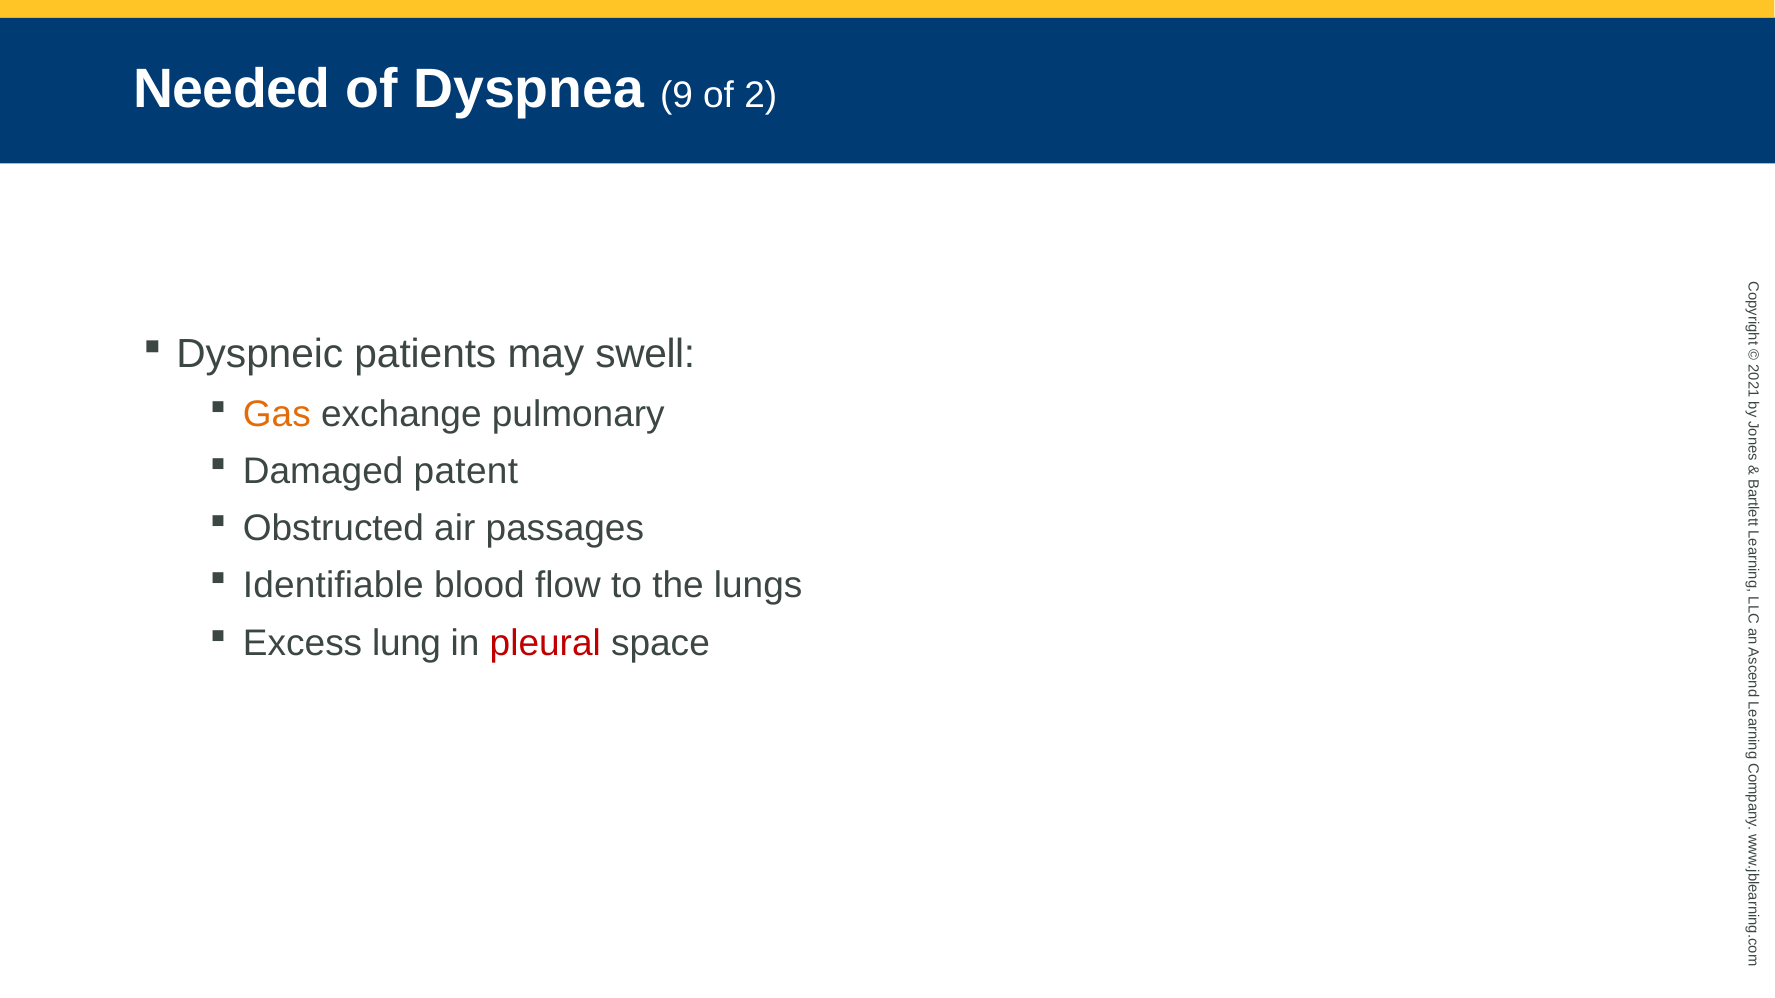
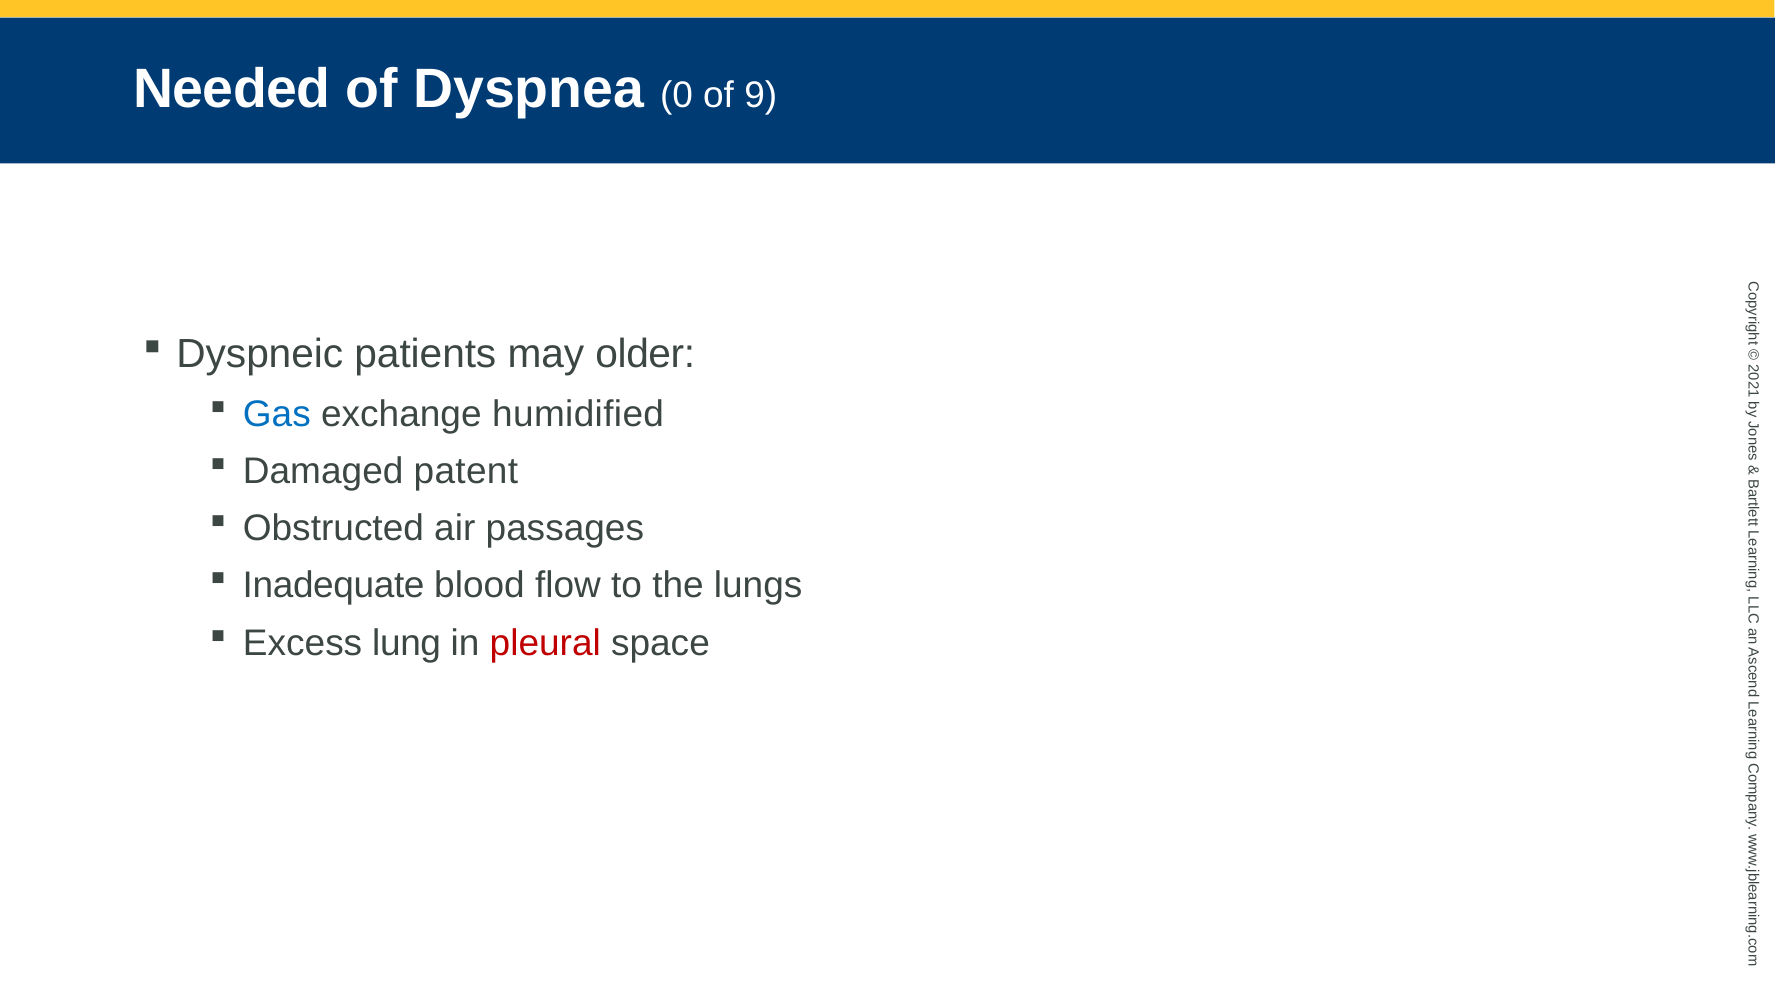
Dyspnea 9: 9 -> 0
of 2: 2 -> 9
swell: swell -> older
Gas colour: orange -> blue
pulmonary: pulmonary -> humidified
Identifiable: Identifiable -> Inadequate
